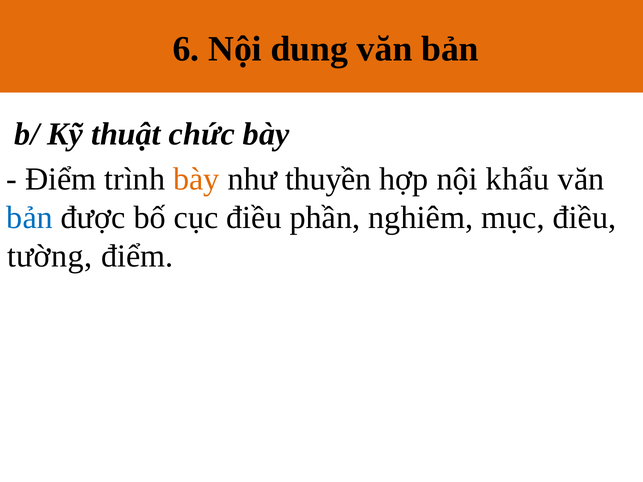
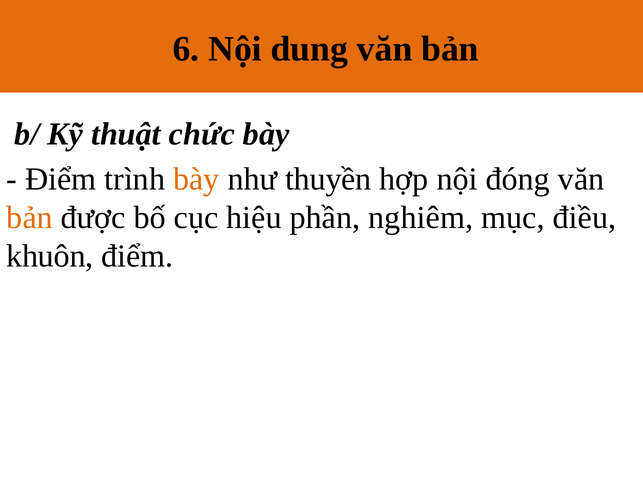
khẩu: khẩu -> đóng
bản at (30, 218) colour: blue -> orange
cục điều: điều -> hiệu
tường: tường -> khuôn
